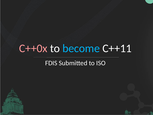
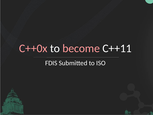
become colour: light blue -> pink
